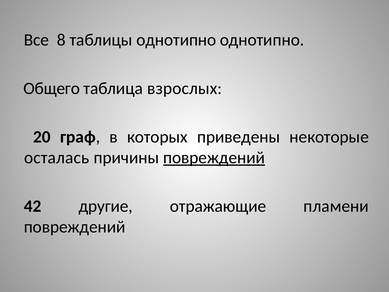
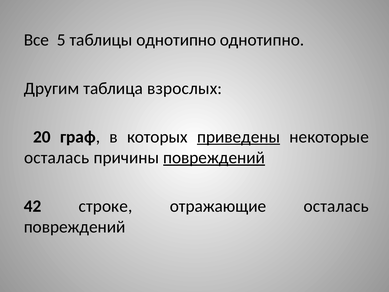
8: 8 -> 5
Общего: Общего -> Другим
приведены underline: none -> present
другие: другие -> строке
отражающие пламени: пламени -> осталась
